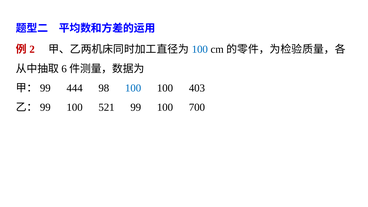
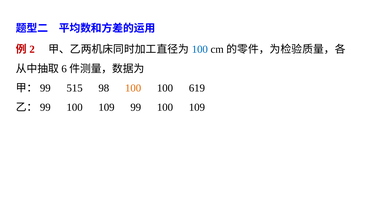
444: 444 -> 515
100 at (133, 88) colour: blue -> orange
403: 403 -> 619
521 at (107, 107): 521 -> 109
700 at (197, 107): 700 -> 109
